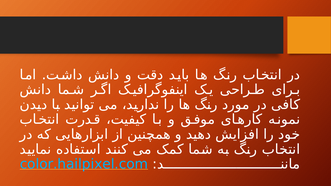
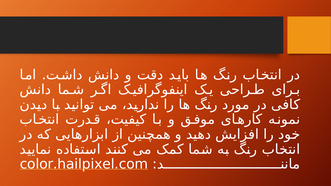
color.hailpixel.com colour: light blue -> white
